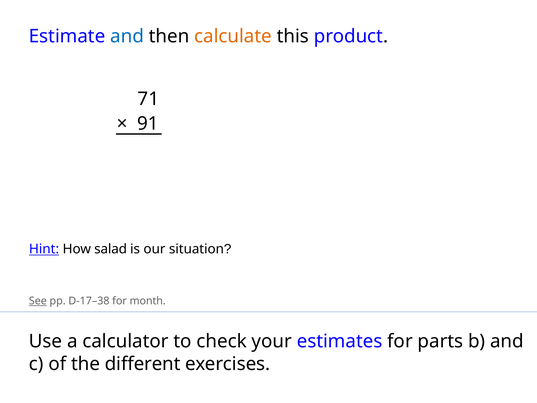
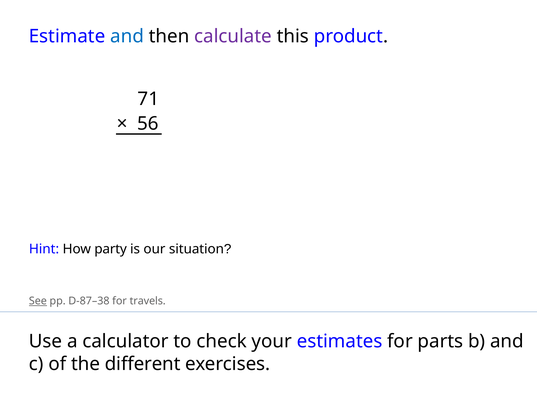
calculate colour: orange -> purple
91: 91 -> 56
Hint underline: present -> none
salad: salad -> party
D-17–38: D-17–38 -> D-87–38
month: month -> travels
